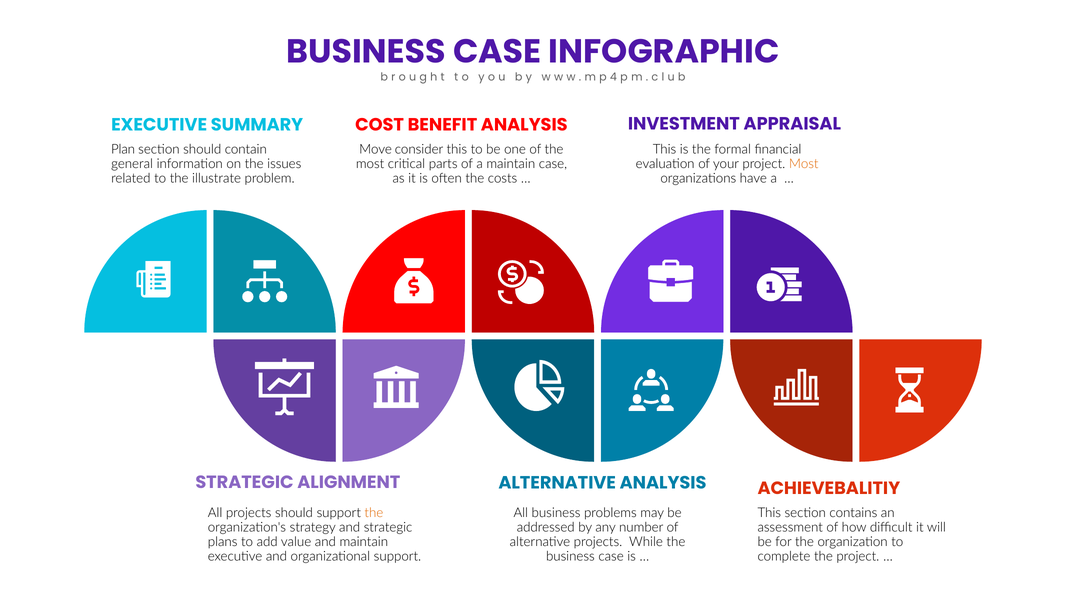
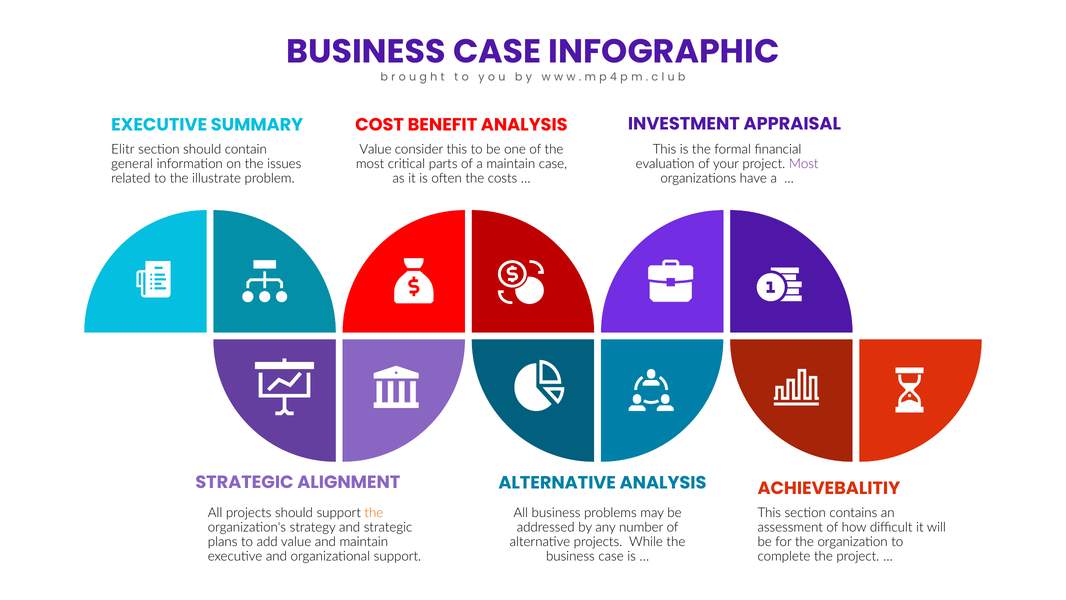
Plan: Plan -> Elitr
Move at (376, 149): Move -> Value
Most at (804, 164) colour: orange -> purple
